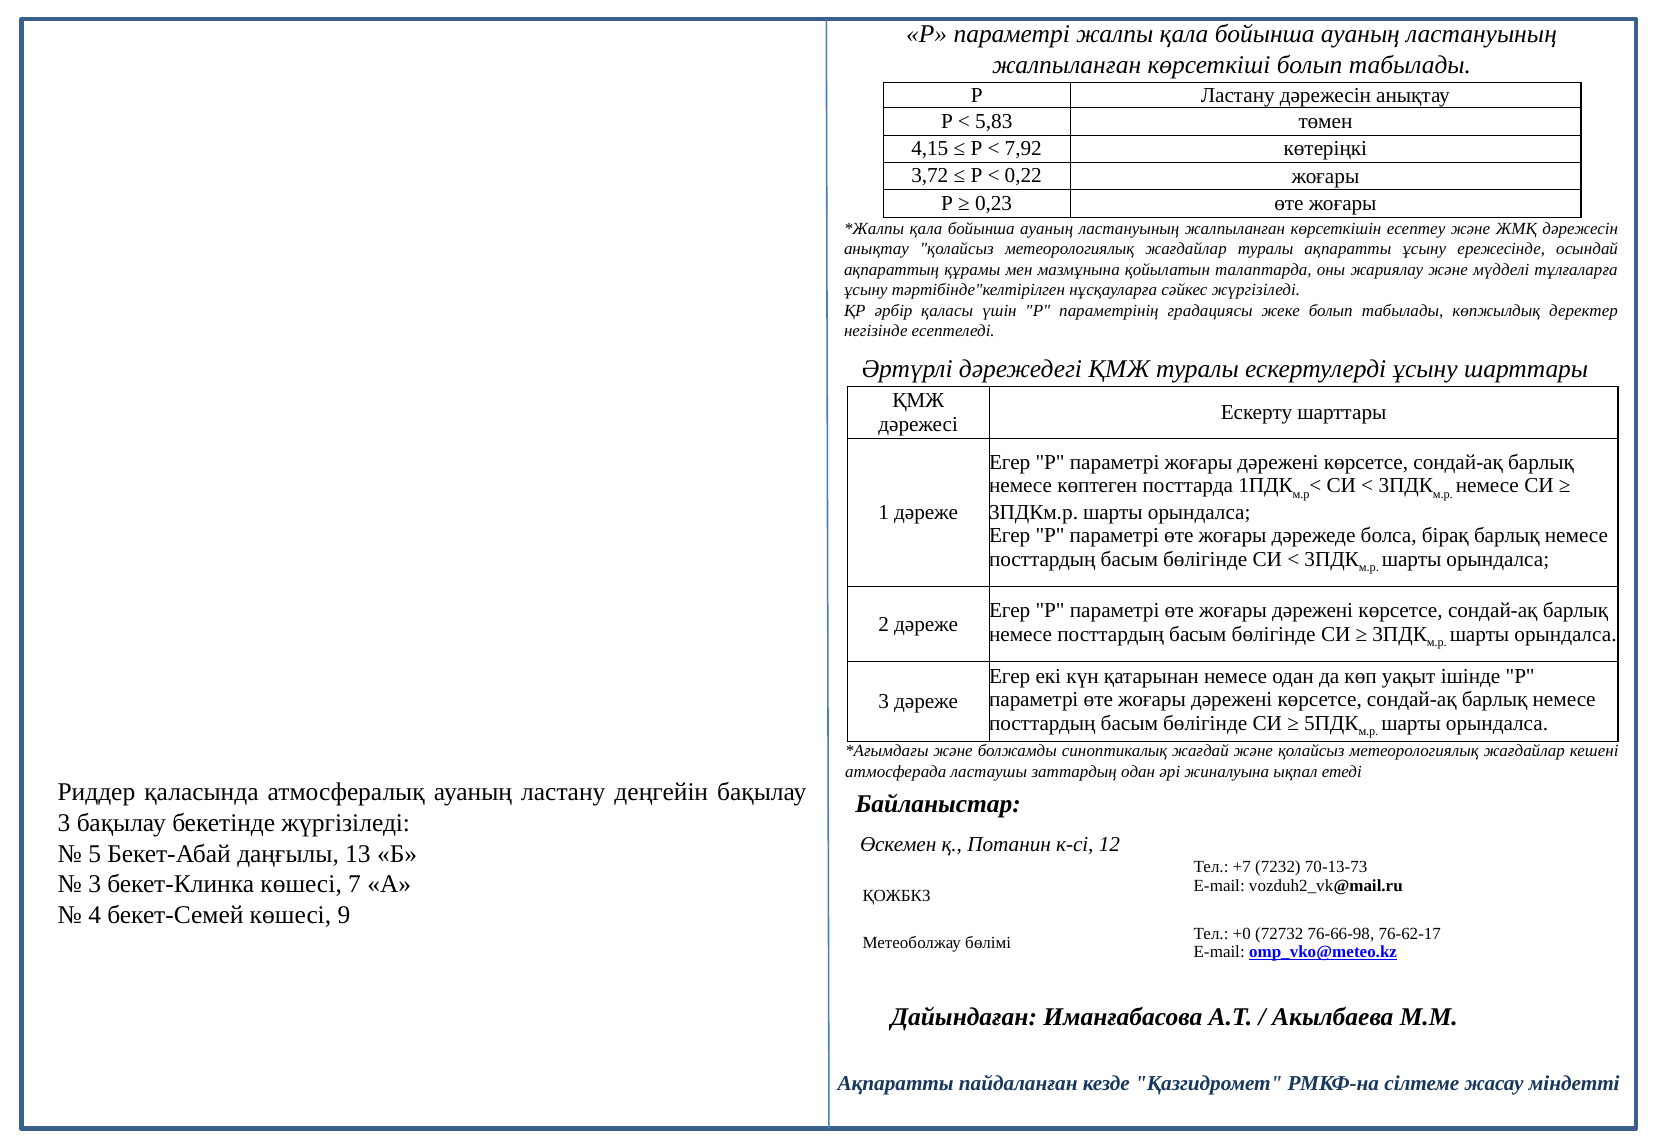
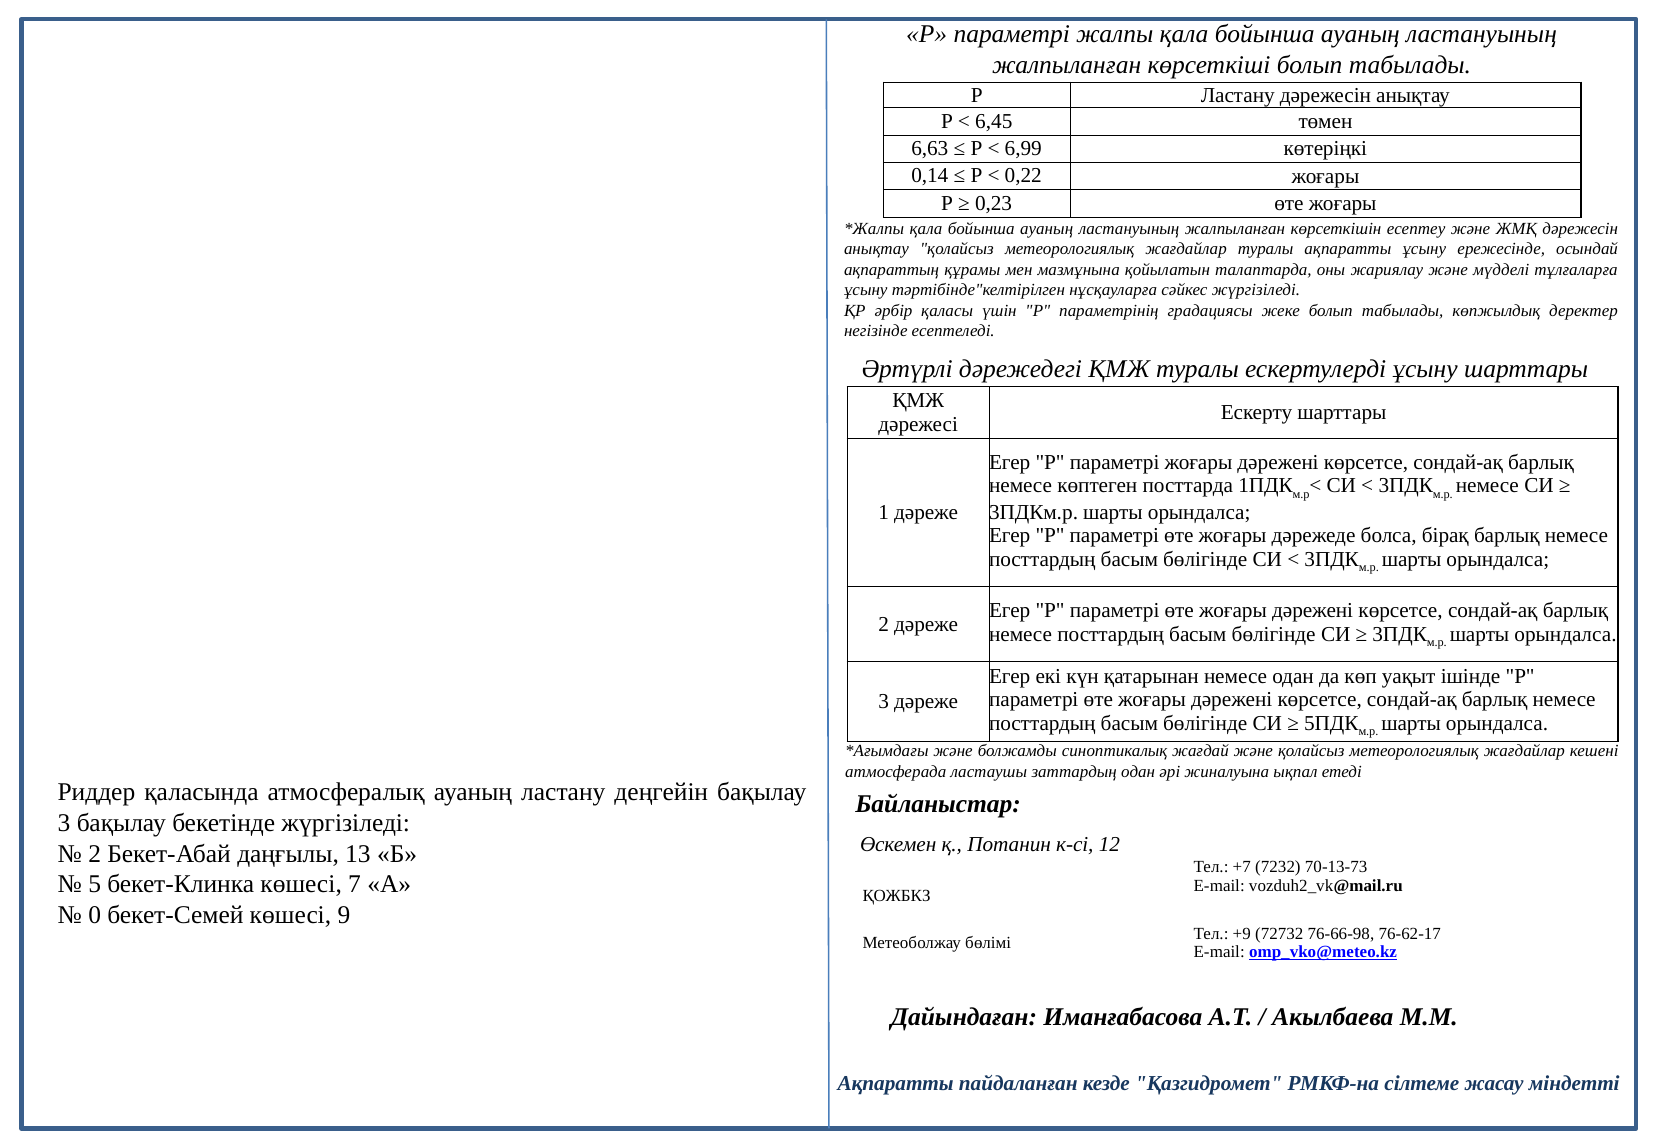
5,83: 5,83 -> 6,45
4,15: 4,15 -> 6,63
7,92: 7,92 -> 6,99
3,72: 3,72 -> 0,14
5 at (95, 854): 5 -> 2
3 at (95, 884): 3 -> 5
4: 4 -> 0
+0: +0 -> +9
